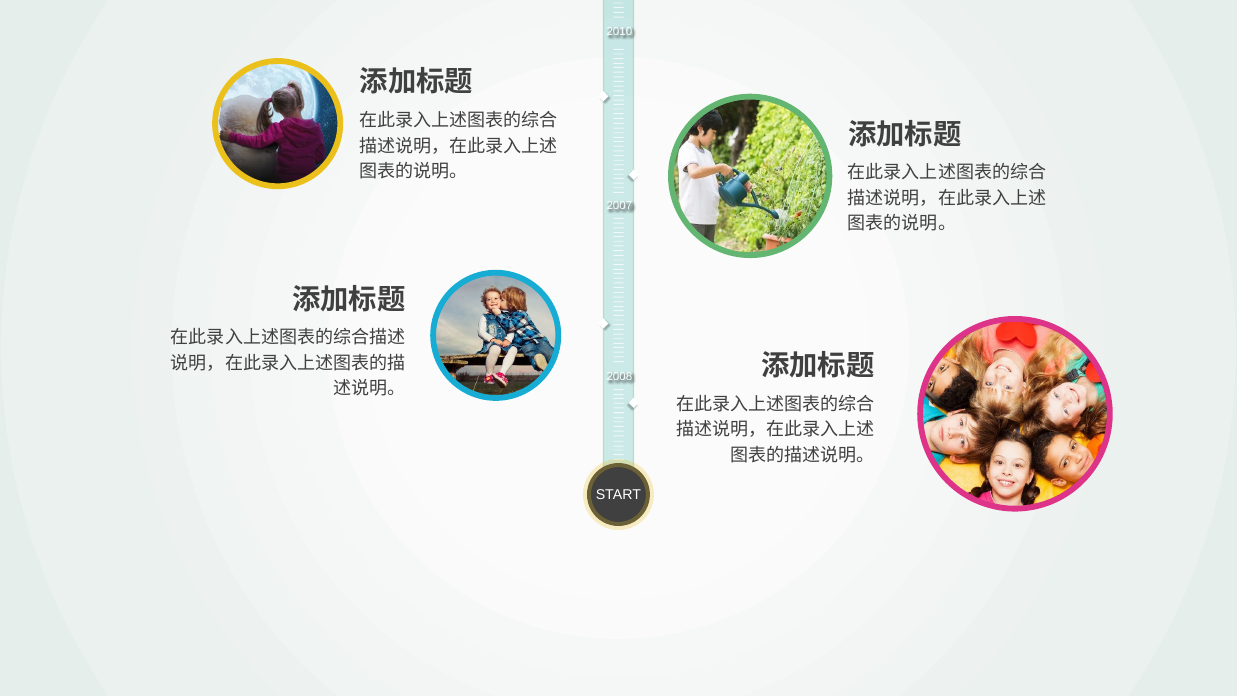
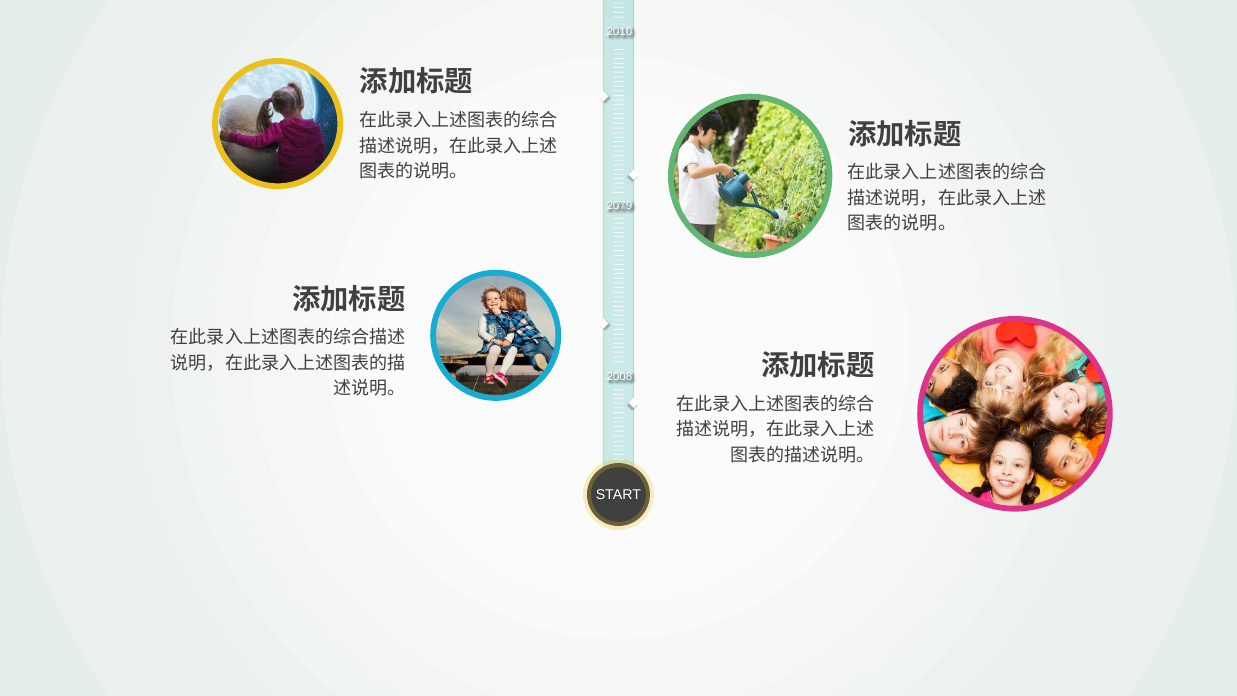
2007: 2007 -> 2079
